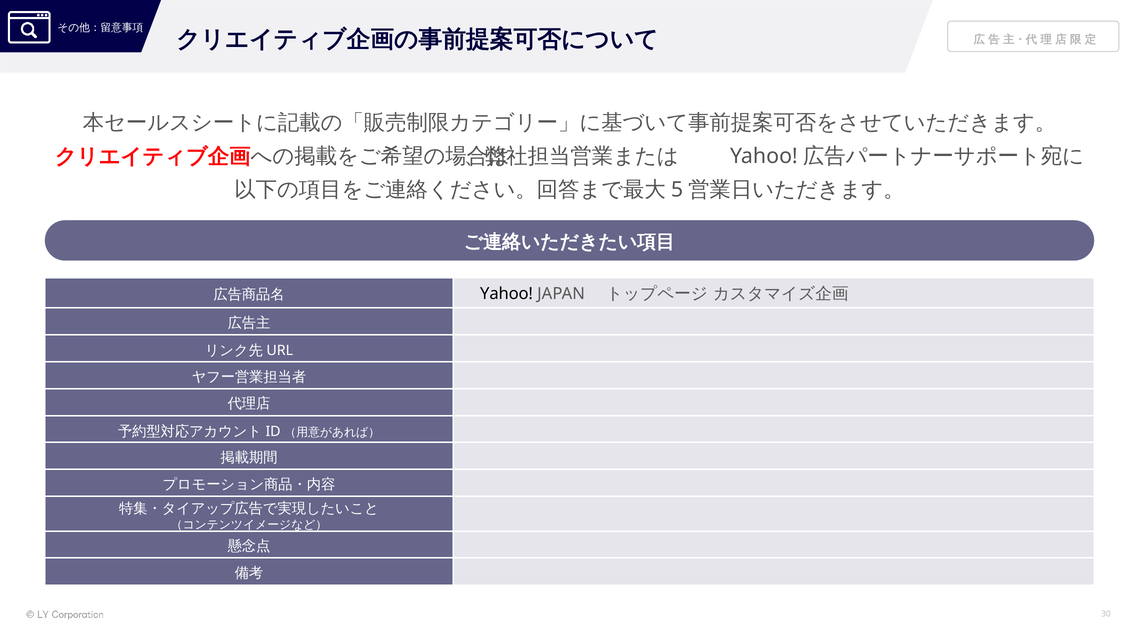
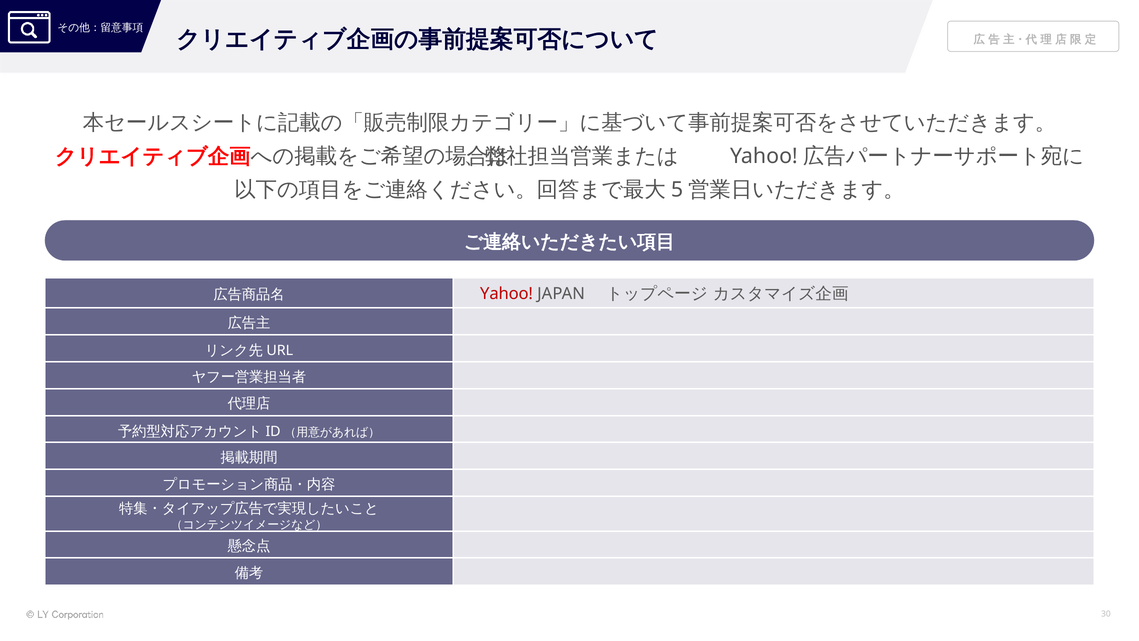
Yahoo colour: black -> red
